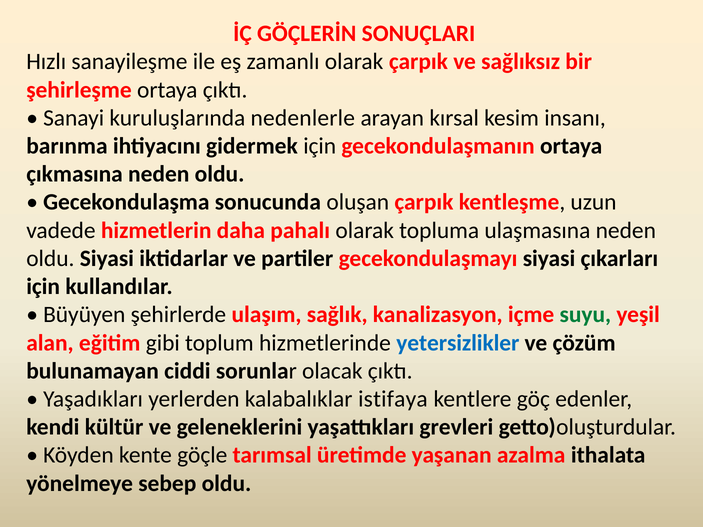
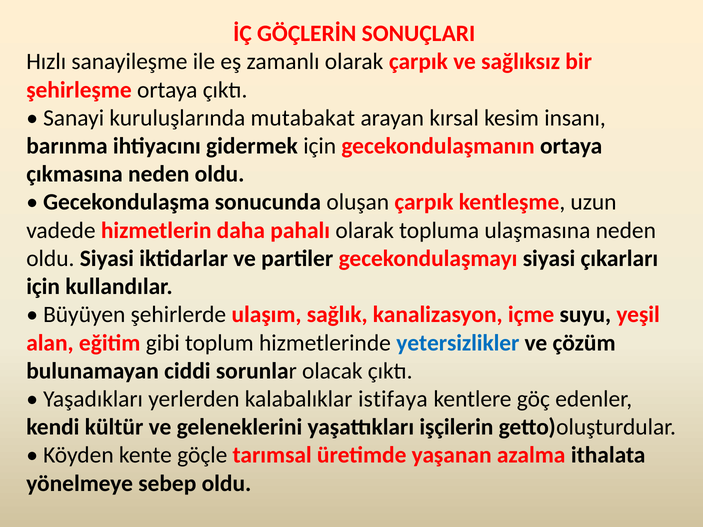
nedenlerle: nedenlerle -> mutabakat
suyu colour: green -> black
grevleri: grevleri -> işçilerin
